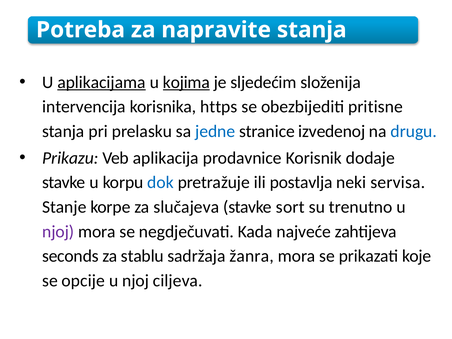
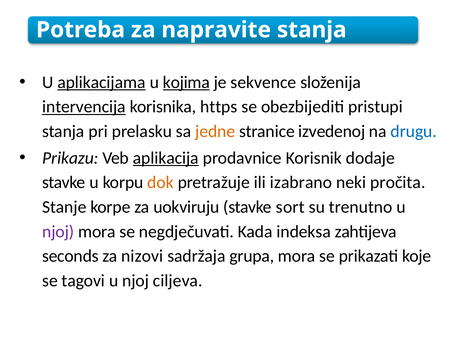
sljedećim: sljedećim -> sekvence
intervencija underline: none -> present
pritisne: pritisne -> pristupi
jedne colour: blue -> orange
aplikacija underline: none -> present
dok colour: blue -> orange
postavlja: postavlja -> izabrano
servisa: servisa -> pročita
slučajeva: slučajeva -> uokviruju
najveće: najveće -> indeksa
stablu: stablu -> nizovi
žanra: žanra -> grupa
opcije: opcije -> tagovi
